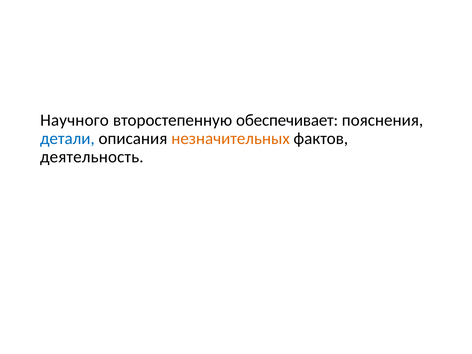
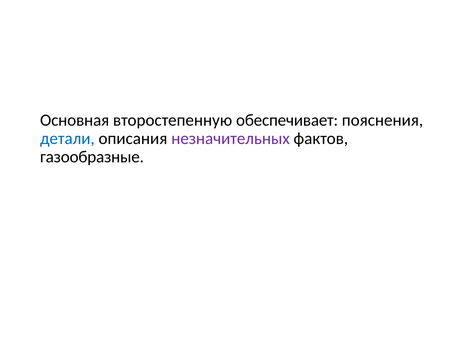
Научного: Научного -> Основная
незначительных colour: orange -> purple
деятельность: деятельность -> газообразные
